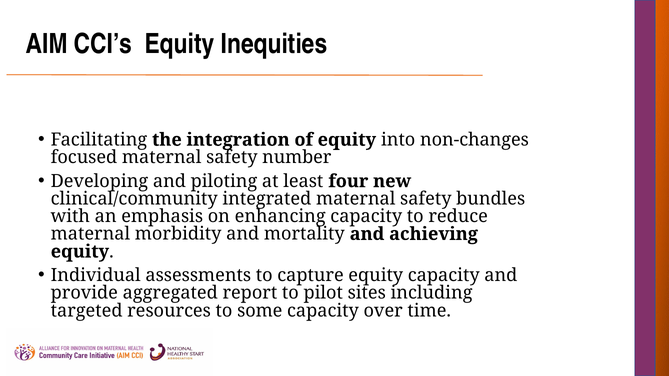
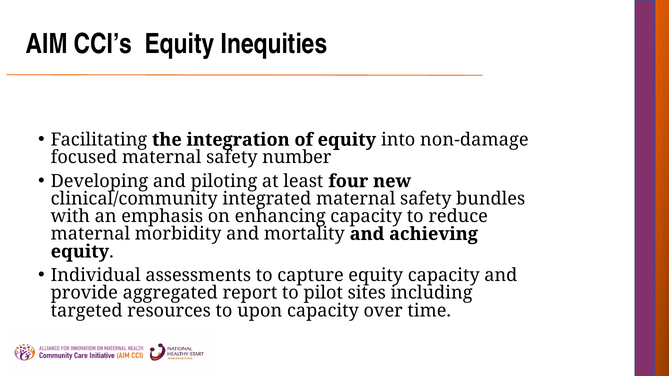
non-changes: non-changes -> non-damage
some: some -> upon
